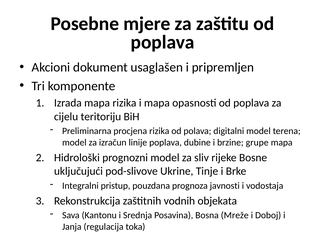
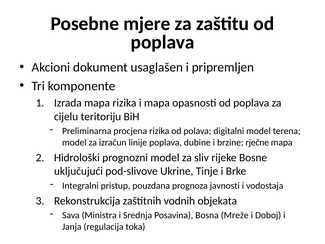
grupe: grupe -> rječne
Kantonu: Kantonu -> Ministra
